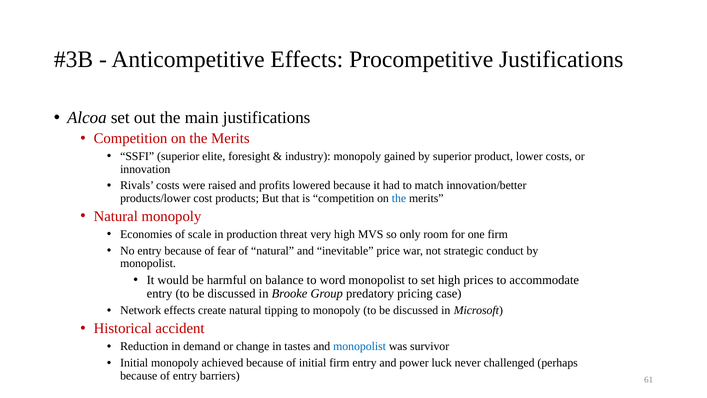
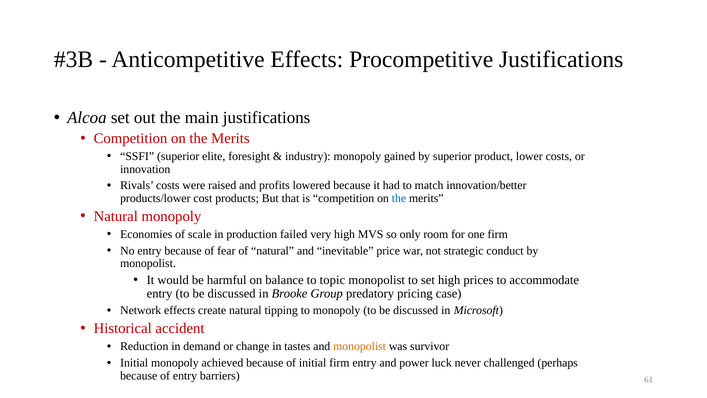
threat: threat -> failed
word: word -> topic
monopolist at (360, 346) colour: blue -> orange
